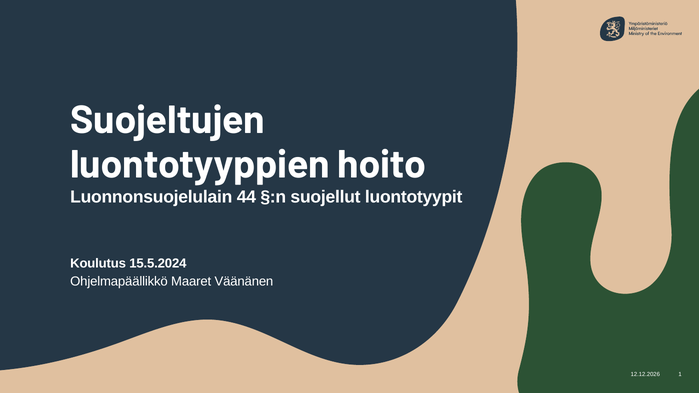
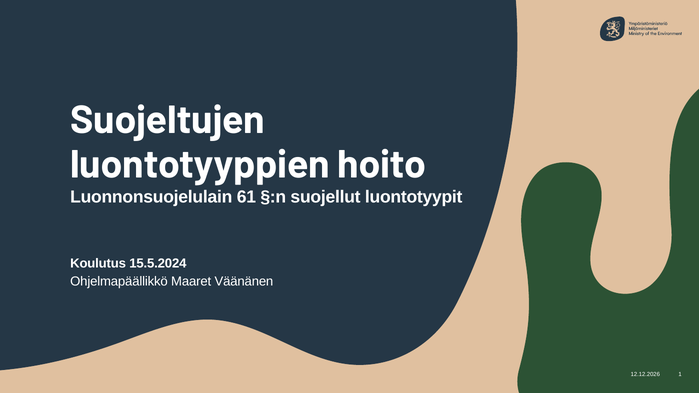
44: 44 -> 61
